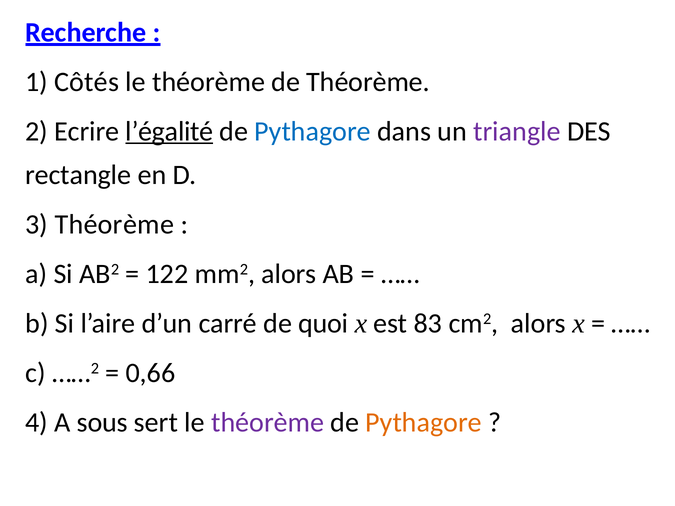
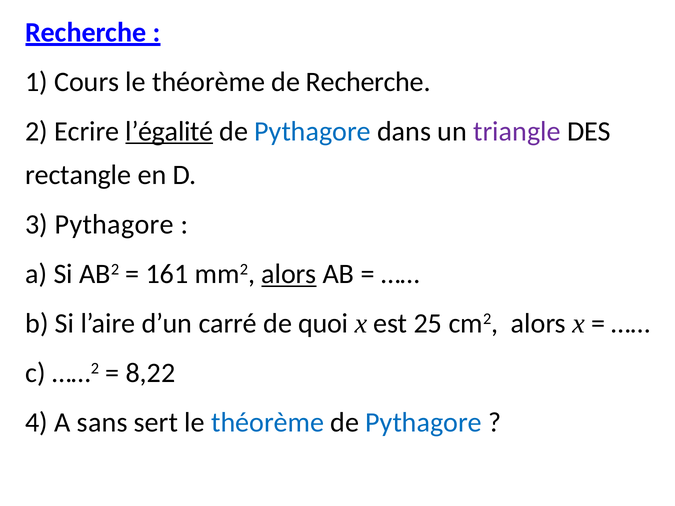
Côtés: Côtés -> Cours
de Théorème: Théorème -> Recherche
3 Théorème: Théorème -> Pythagore
122: 122 -> 161
alors at (289, 274) underline: none -> present
83: 83 -> 25
0,66: 0,66 -> 8,22
sous: sous -> sans
théorème at (268, 423) colour: purple -> blue
Pythagore at (424, 423) colour: orange -> blue
